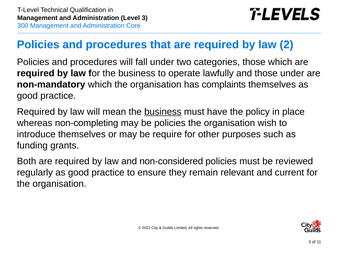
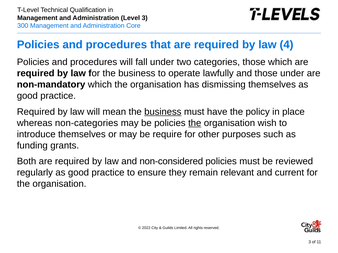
2: 2 -> 4
complaints: complaints -> dismissing
non-completing: non-completing -> non-categories
the at (195, 123) underline: none -> present
